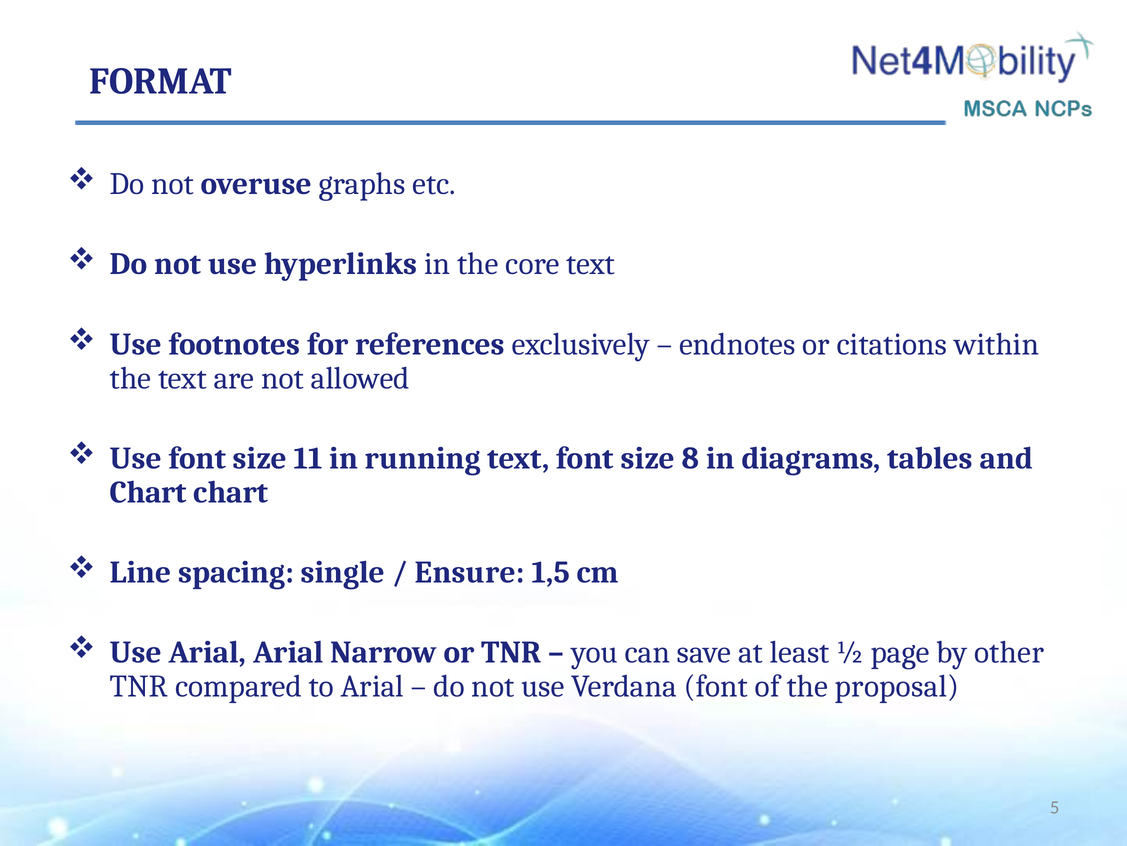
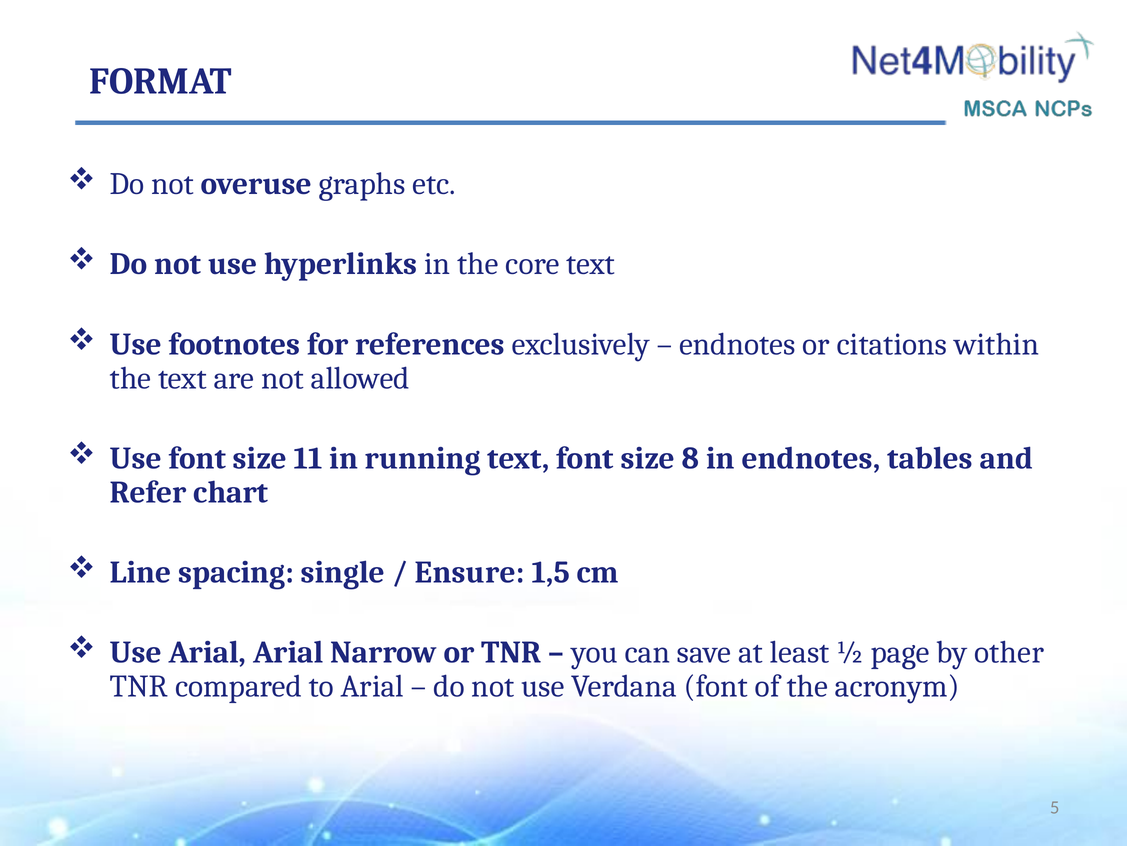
in diagrams: diagrams -> endnotes
Chart at (148, 492): Chart -> Refer
proposal: proposal -> acronym
